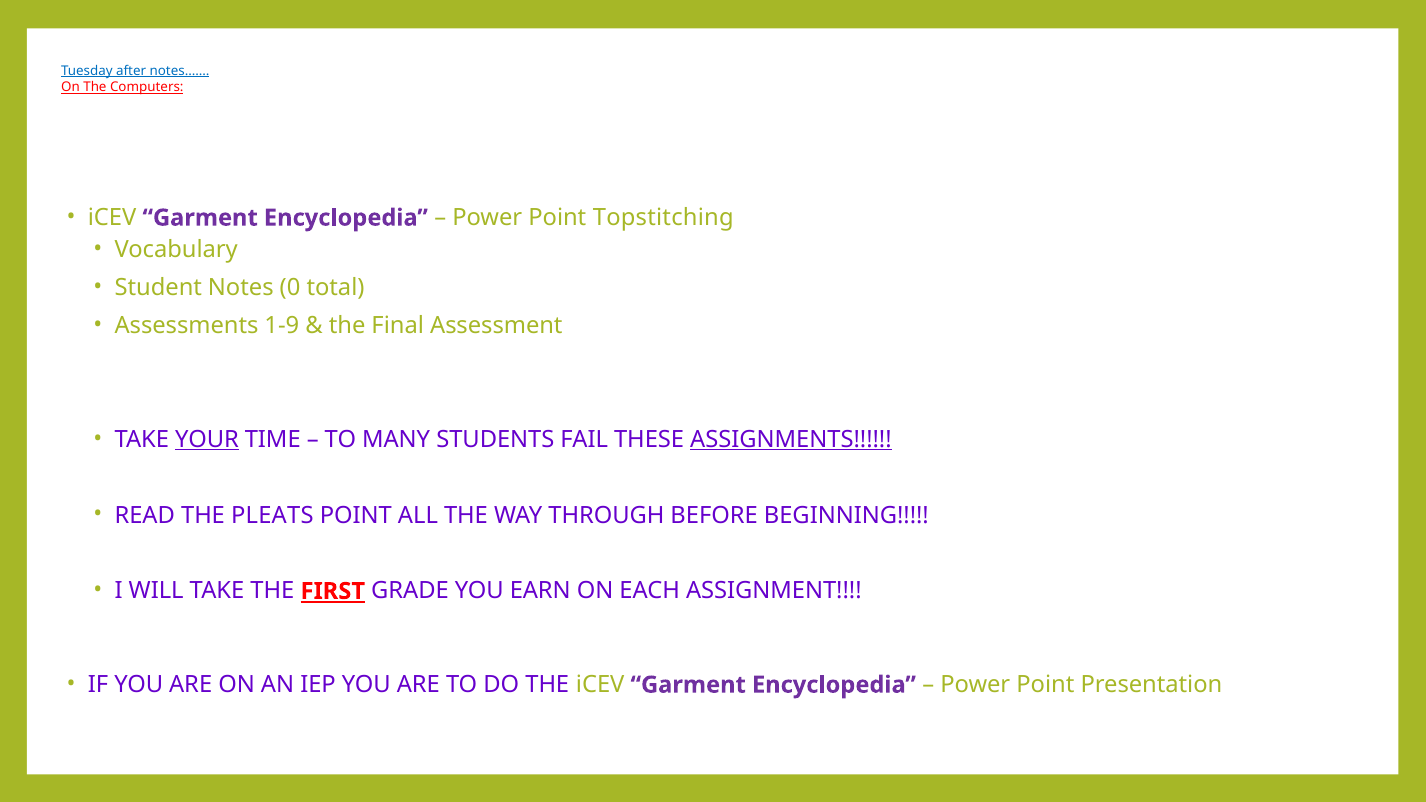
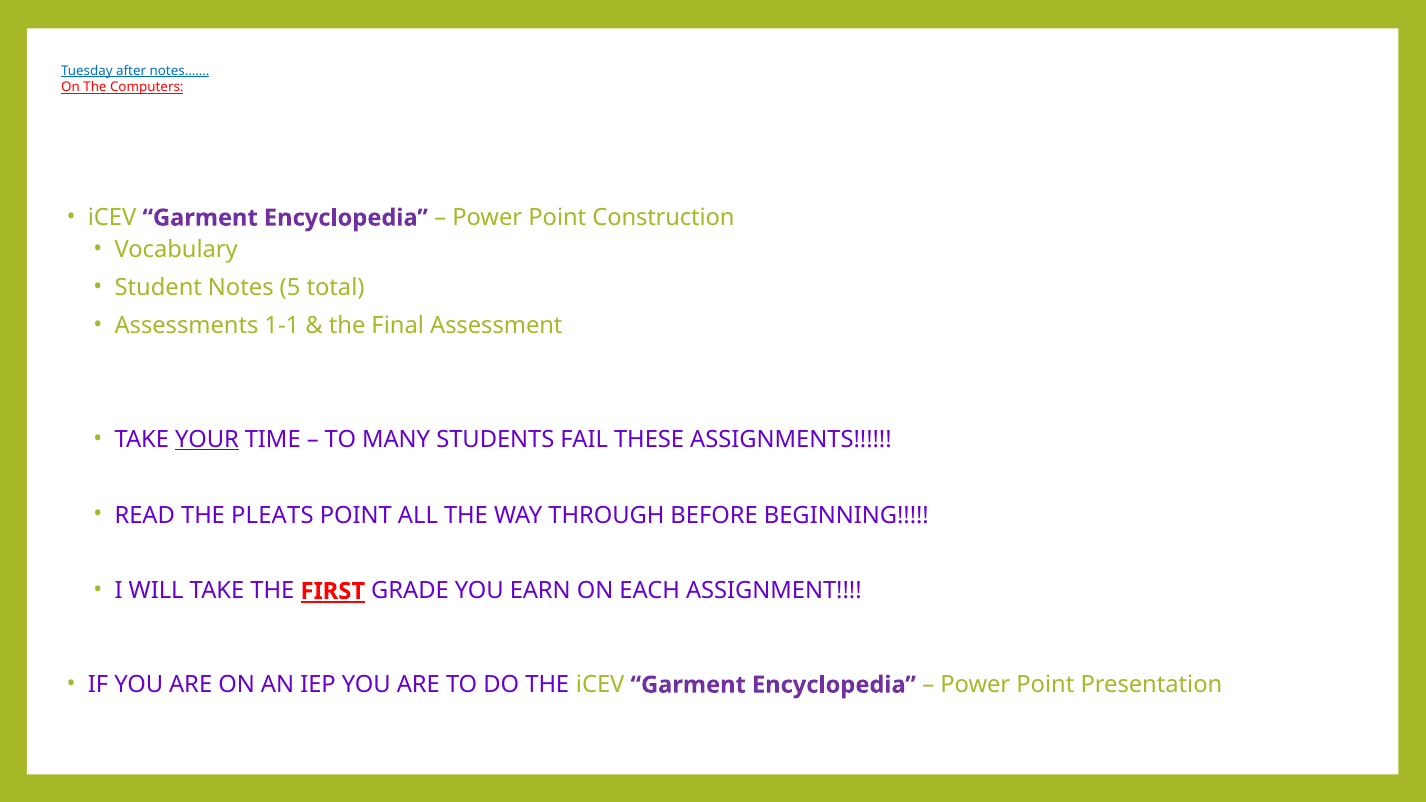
Topstitching: Topstitching -> Construction
0: 0 -> 5
1-9: 1-9 -> 1-1
ASSIGNMENTS underline: present -> none
